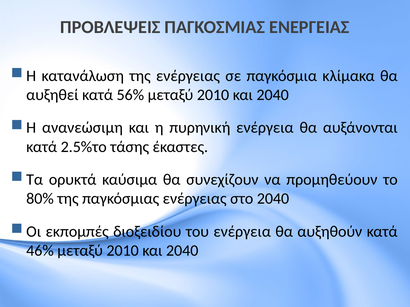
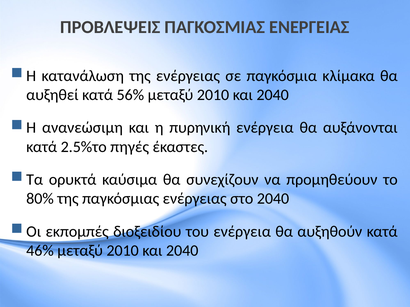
τάσης: τάσης -> πηγές
